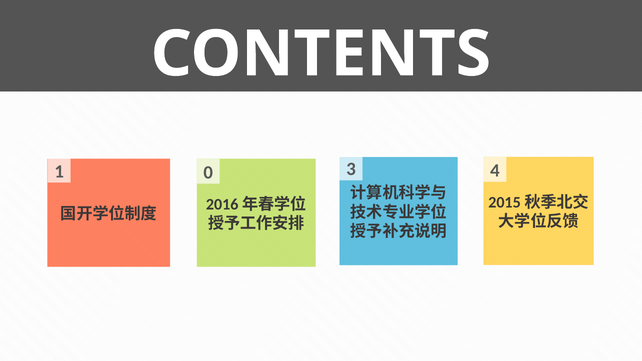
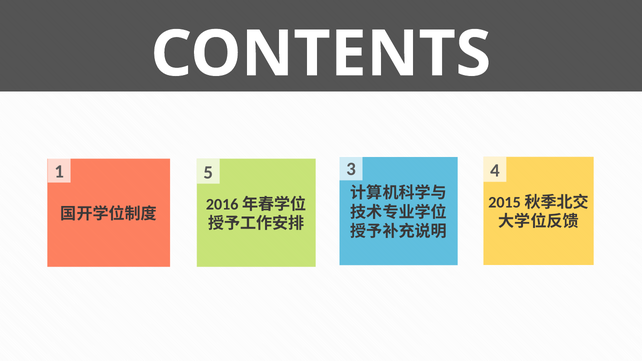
0: 0 -> 5
